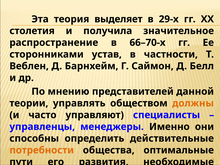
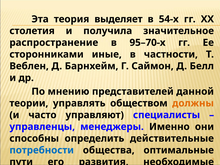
29-х: 29-х -> 54-х
66–70-х: 66–70-х -> 95–70-х
устав: устав -> иные
потребности colour: orange -> blue
